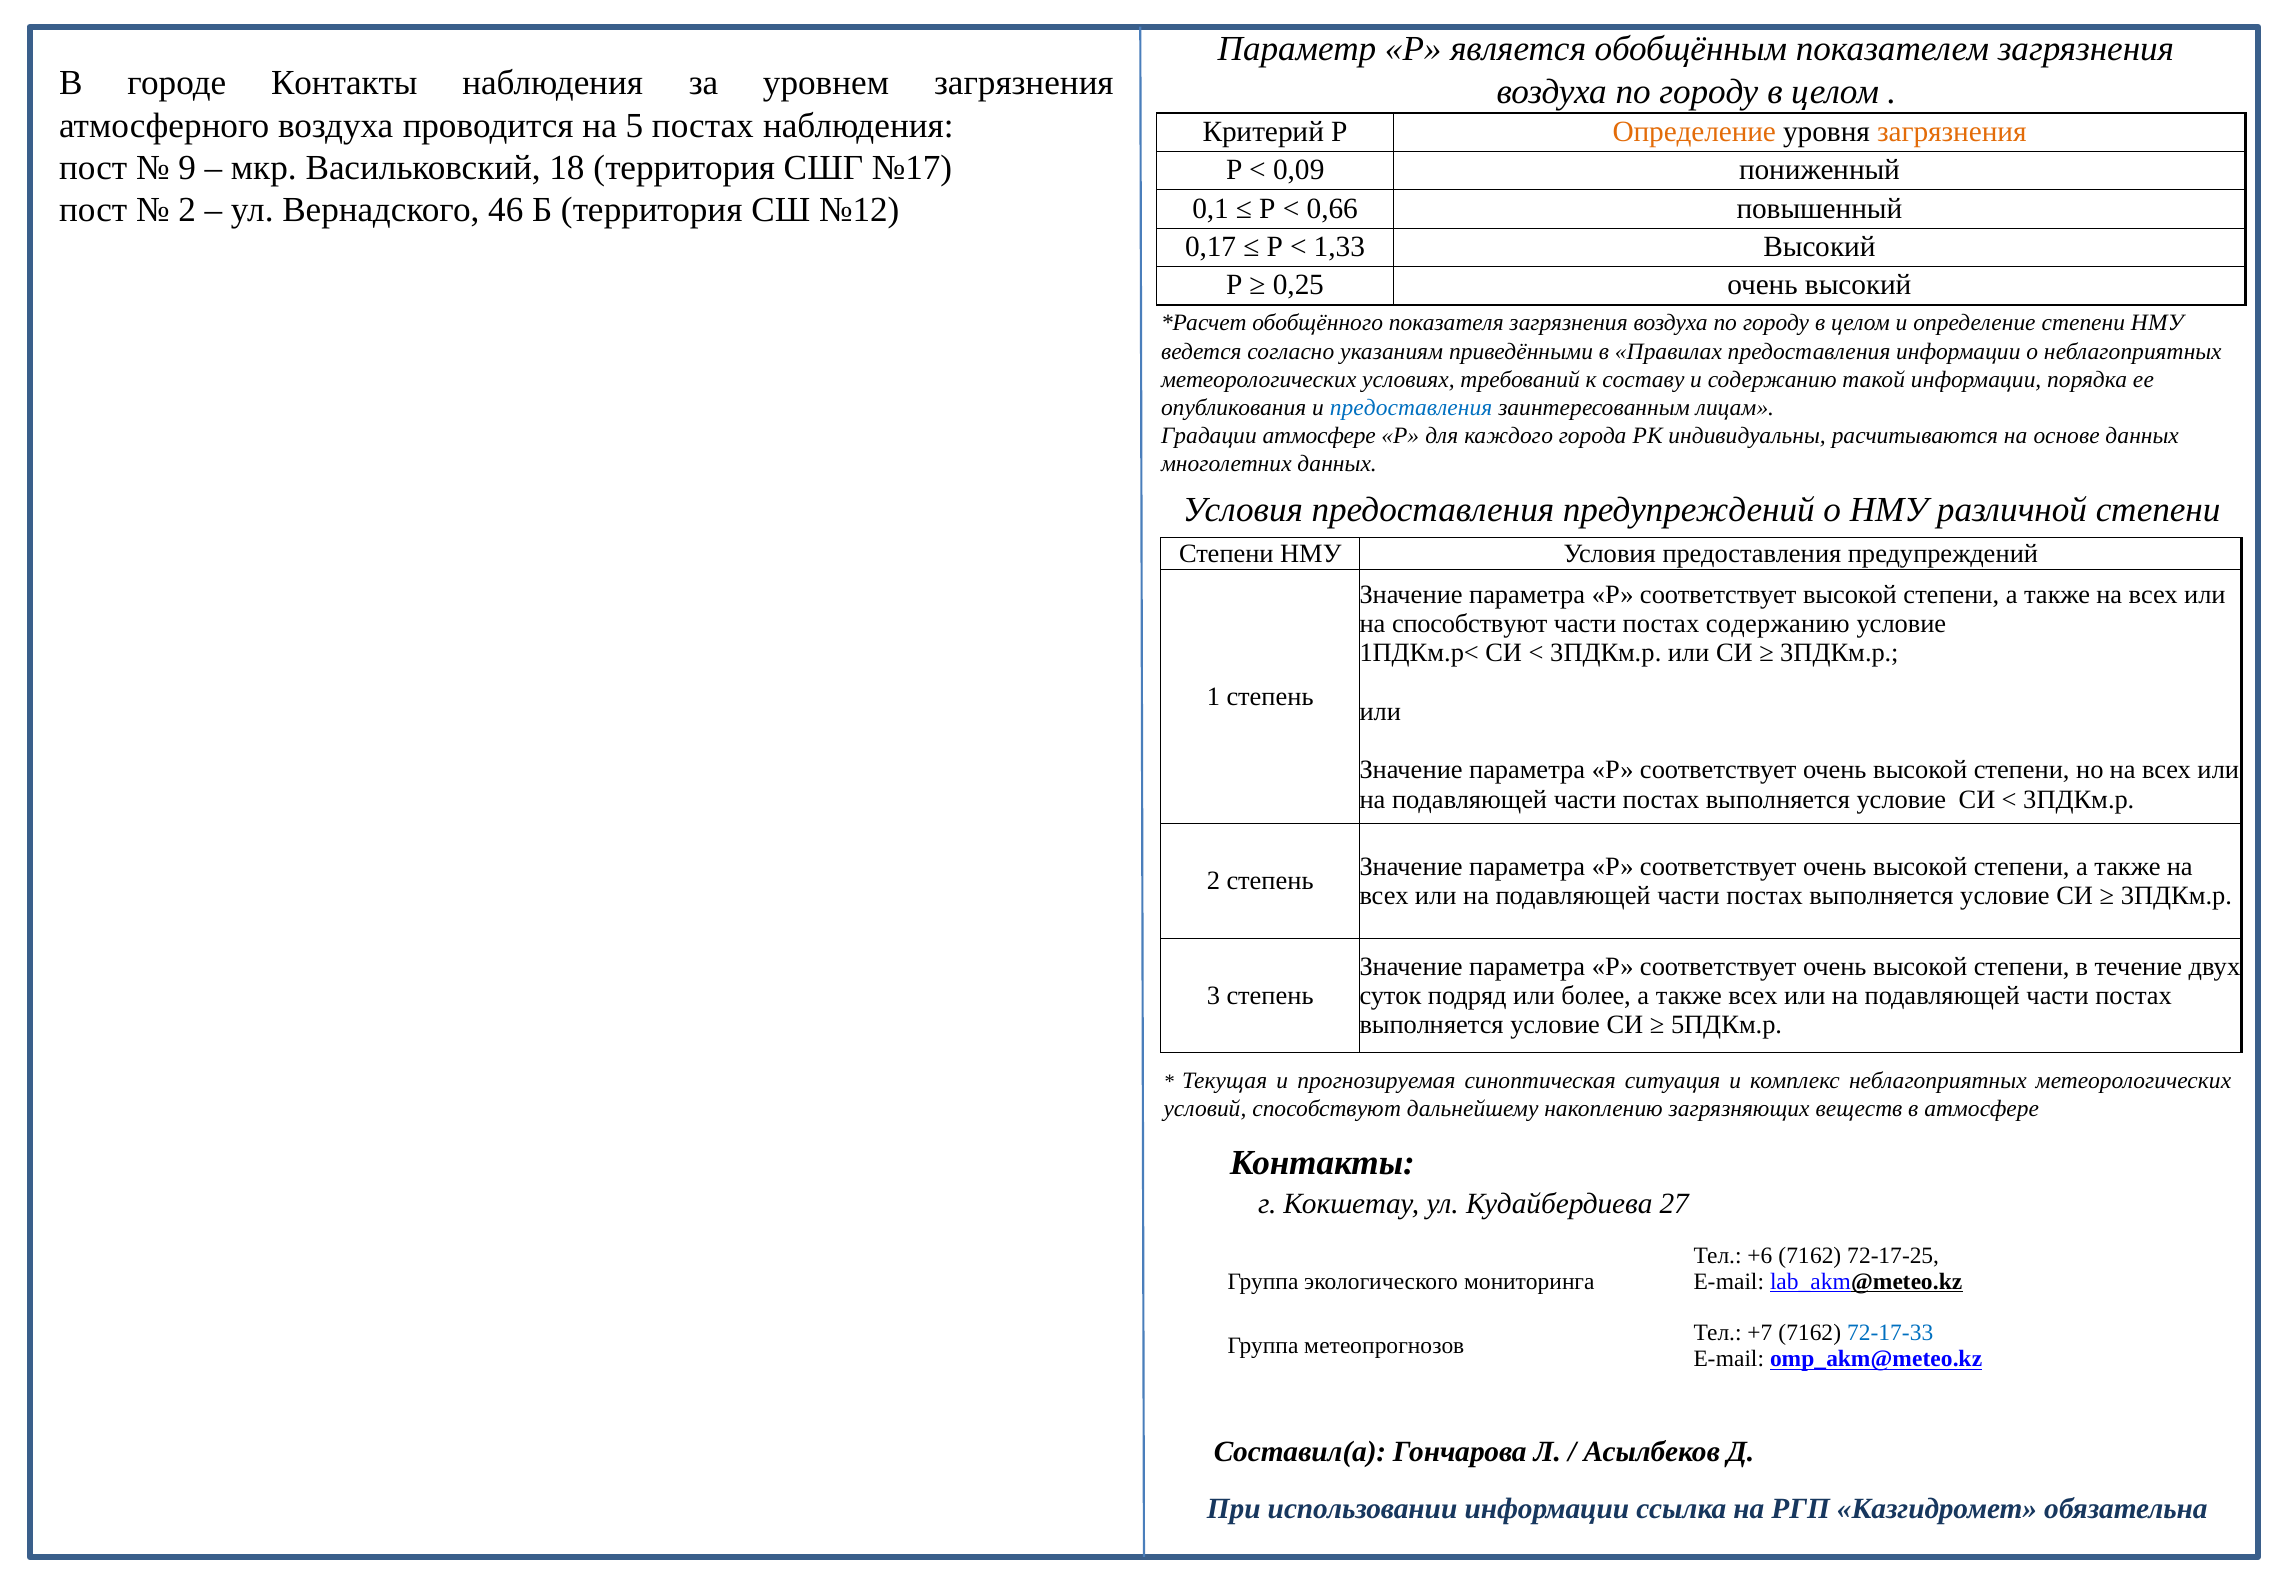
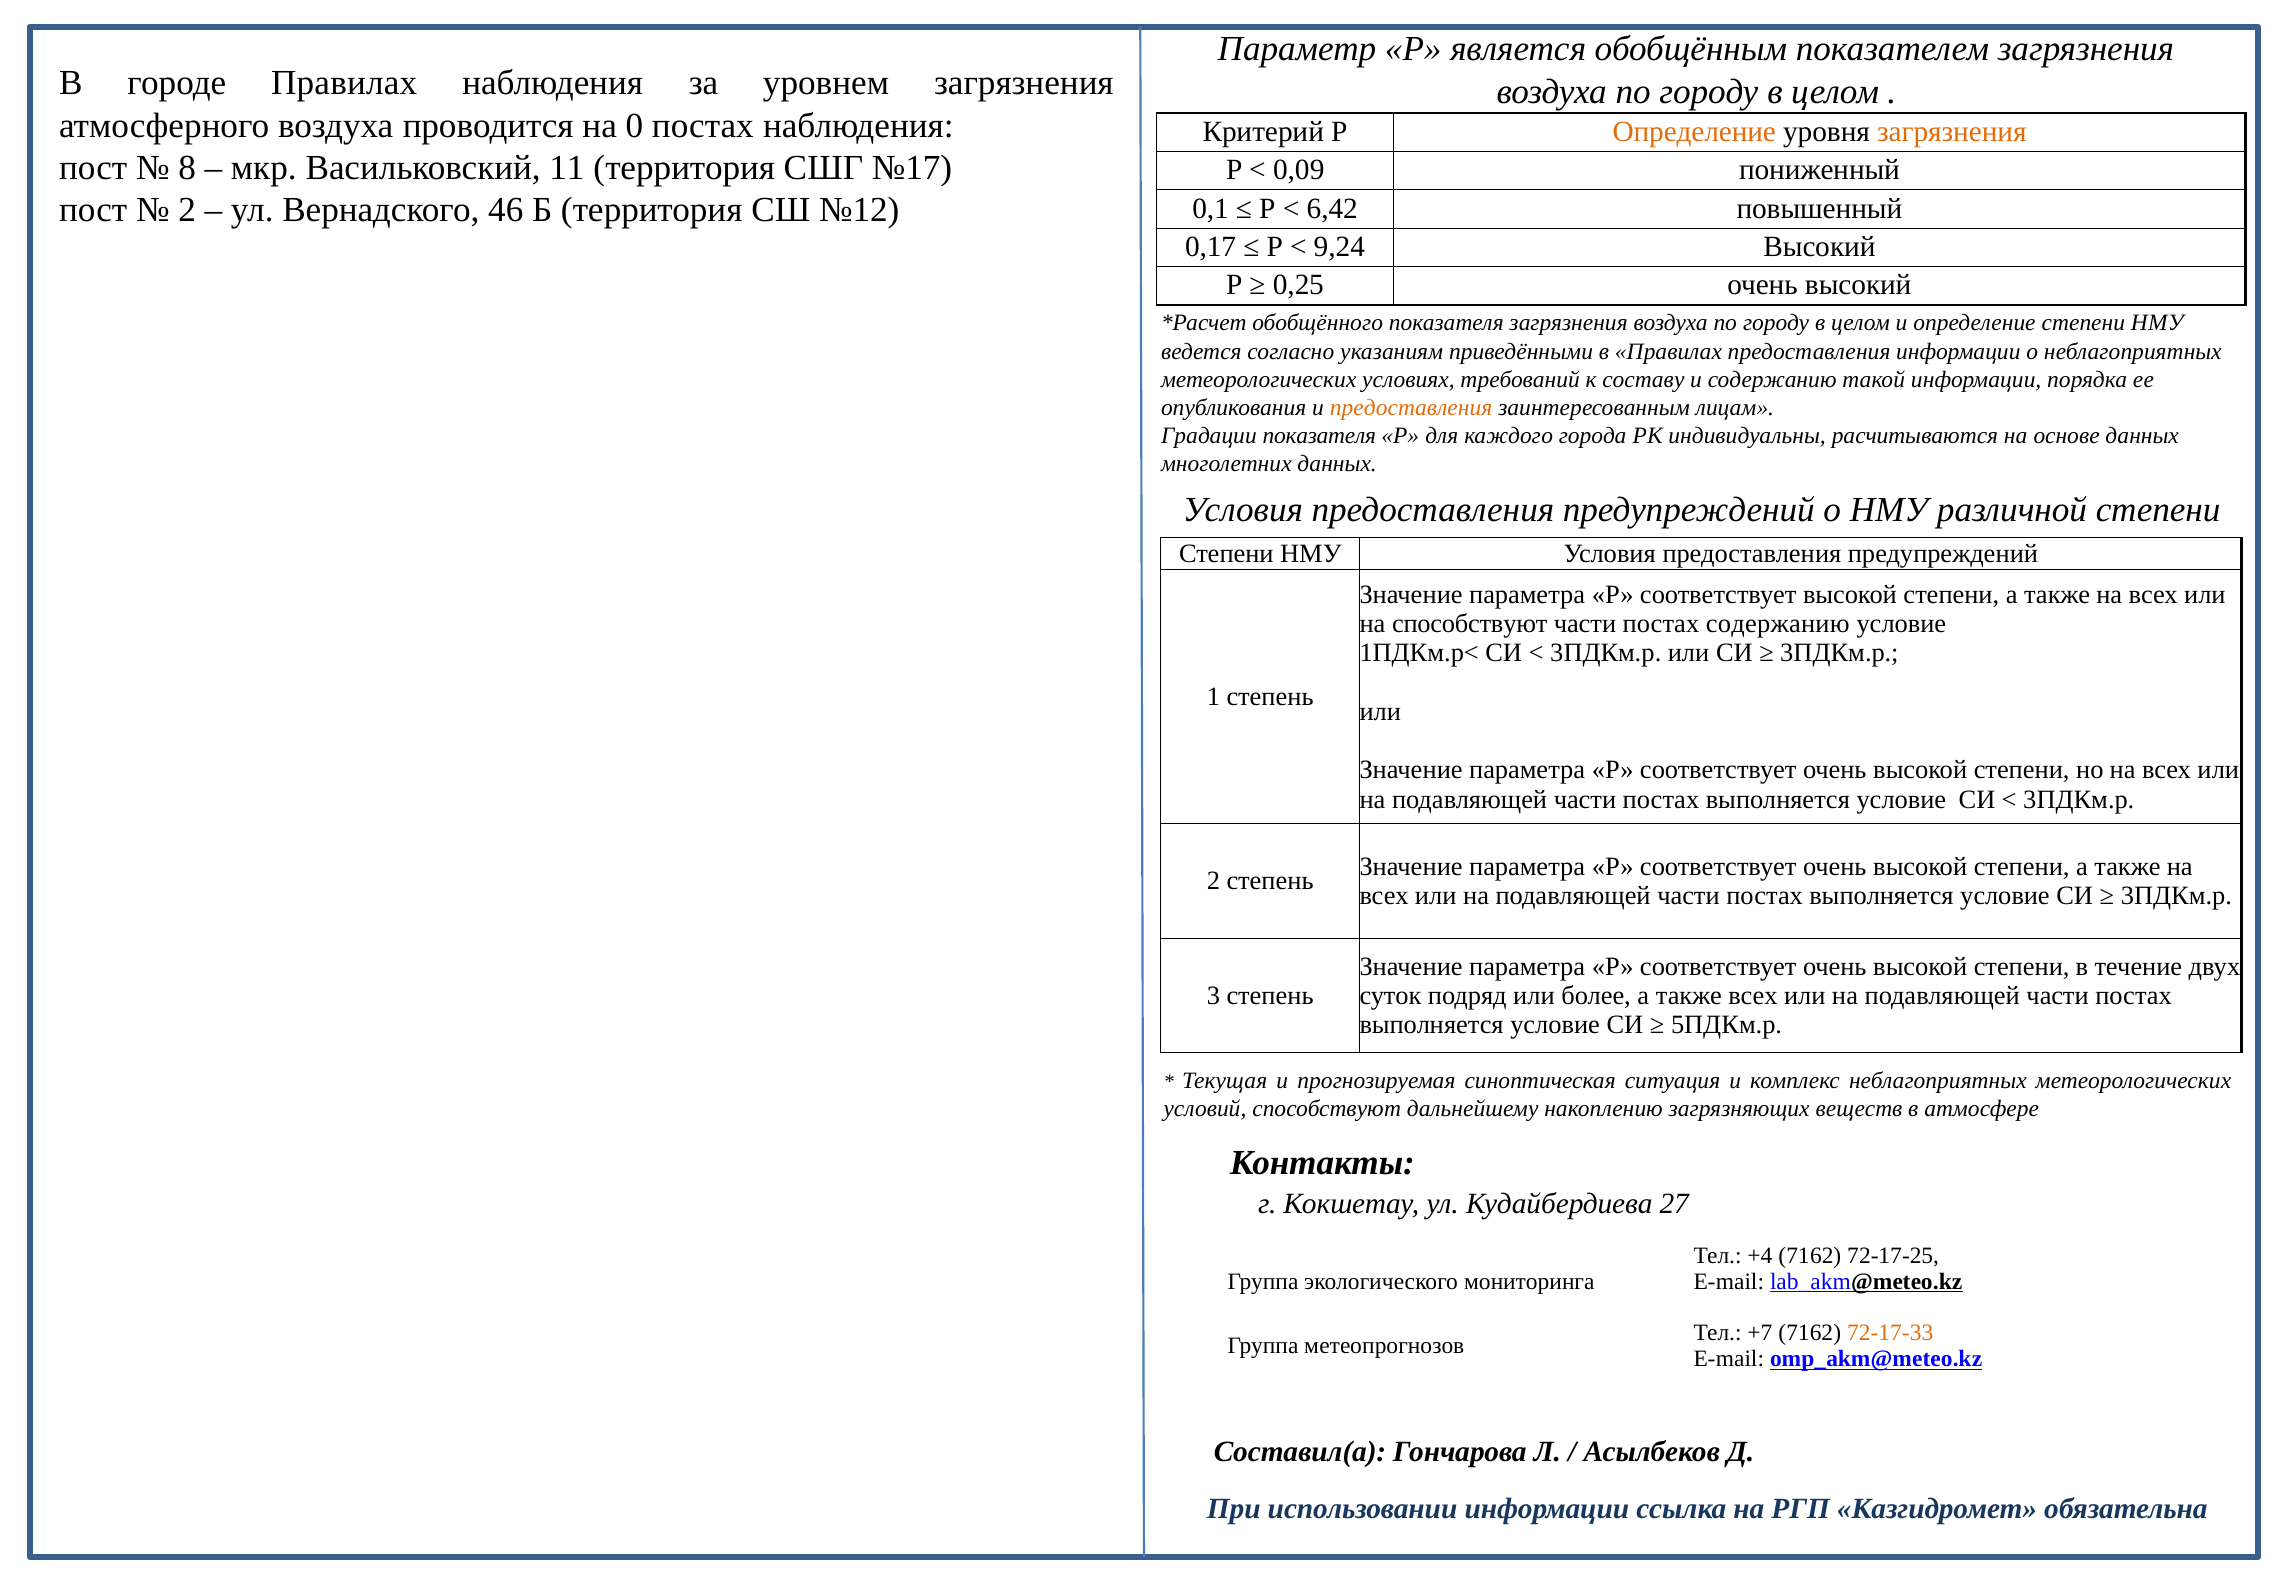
городе Контакты: Контакты -> Правилах
5: 5 -> 0
9: 9 -> 8
18: 18 -> 11
0,66: 0,66 -> 6,42
1,33: 1,33 -> 9,24
предоставления at (1411, 408) colour: blue -> orange
Градации атмосфере: атмосфере -> показателя
+6: +6 -> +4
72-17-33 colour: blue -> orange
